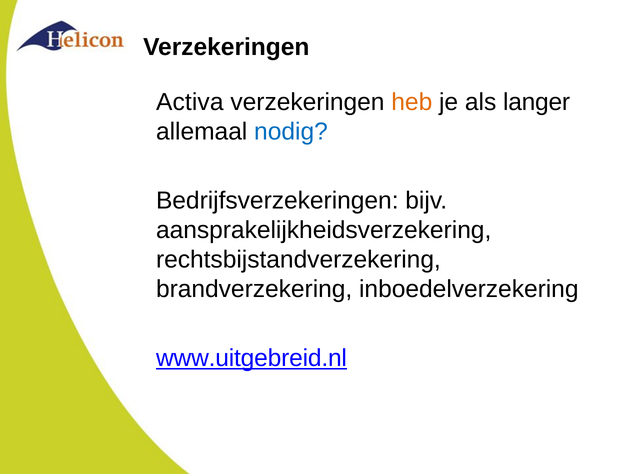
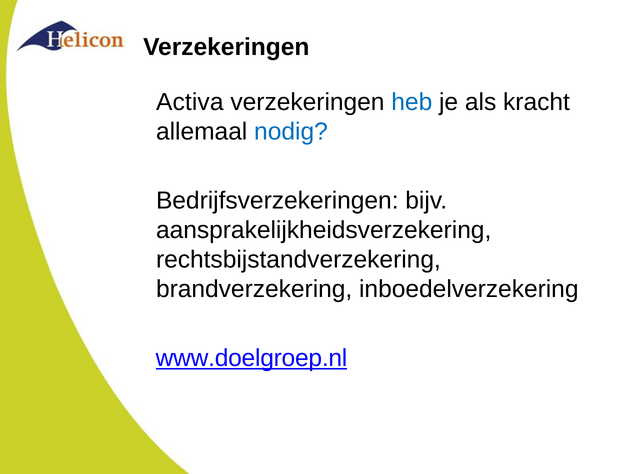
heb colour: orange -> blue
langer: langer -> kracht
www.uitgebreid.nl: www.uitgebreid.nl -> www.doelgroep.nl
